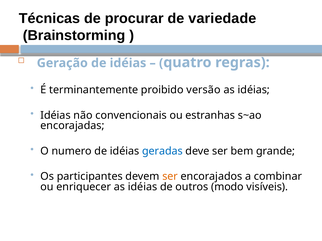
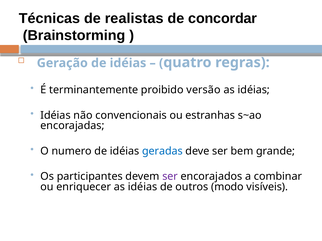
procurar: procurar -> realistas
variedade: variedade -> concordar
ser at (170, 177) colour: orange -> purple
